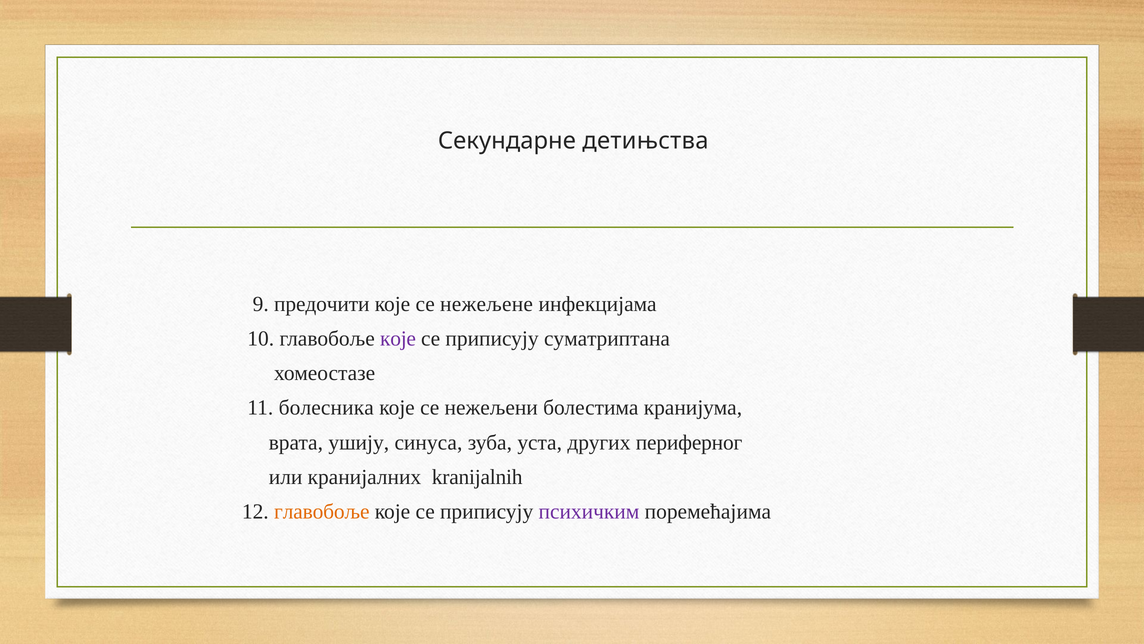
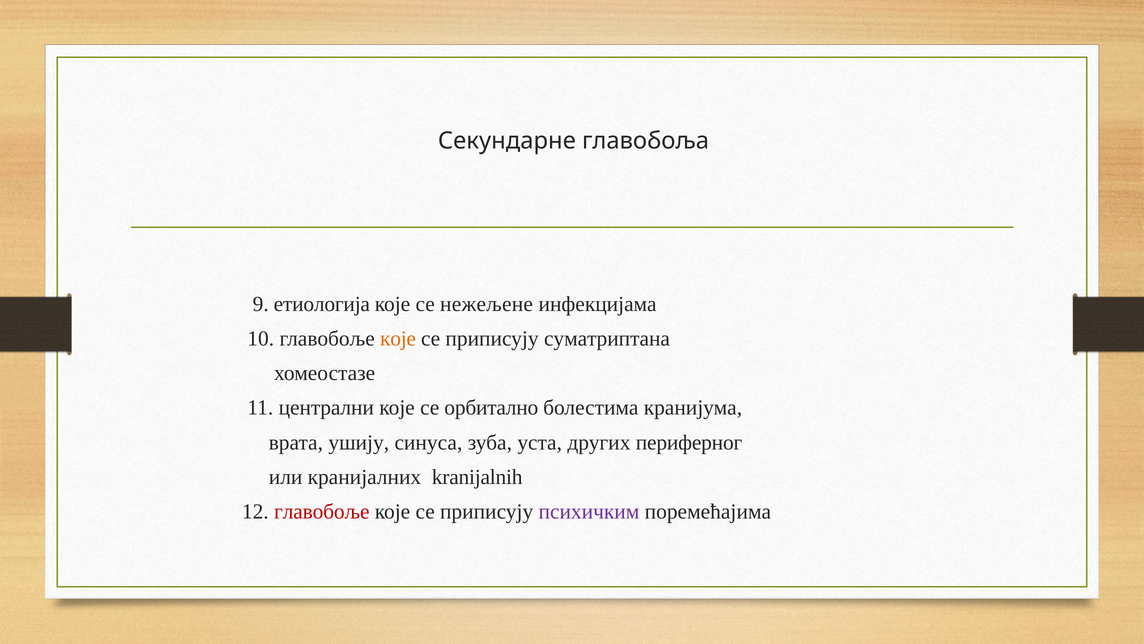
детињства: детињства -> главобоља
предочити: предочити -> етиологија
које at (398, 338) colour: purple -> orange
болесника: болесника -> централни
нежељени: нежељени -> орбитално
главобоље at (322, 511) colour: orange -> red
